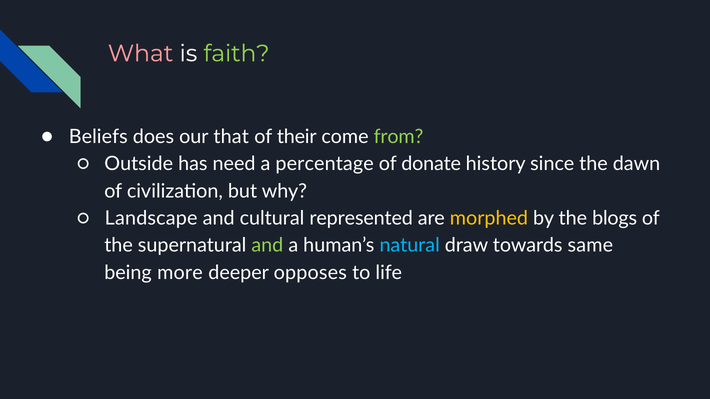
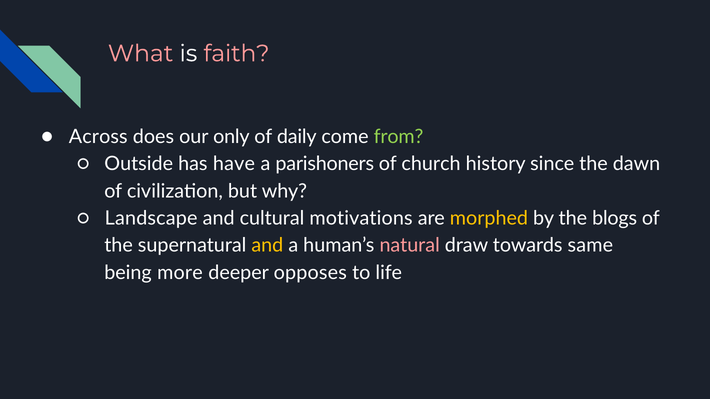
faith colour: light green -> pink
Beliefs: Beliefs -> Across
that: that -> only
their: their -> daily
need: need -> have
percentage: percentage -> parishoners
donate: donate -> church
represented: represented -> motivations
and at (267, 246) colour: light green -> yellow
natural colour: light blue -> pink
